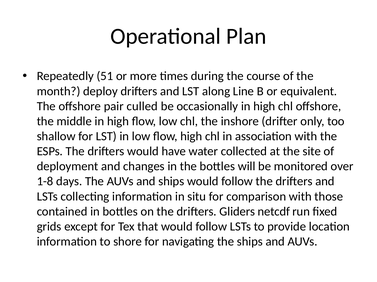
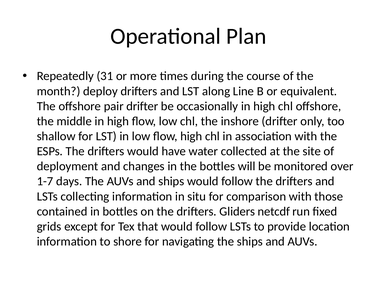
51: 51 -> 31
pair culled: culled -> drifter
1-8: 1-8 -> 1-7
